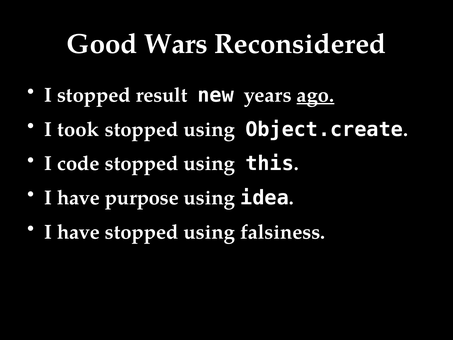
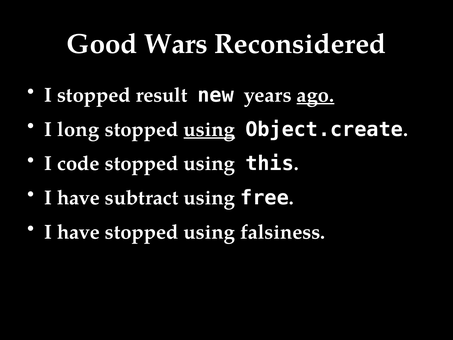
took: took -> long
using at (209, 129) underline: none -> present
purpose: purpose -> subtract
idea: idea -> free
